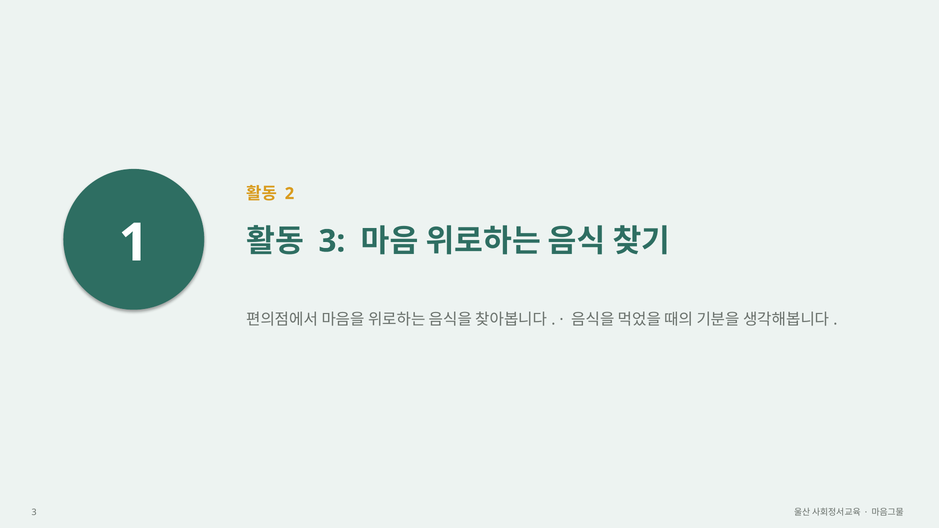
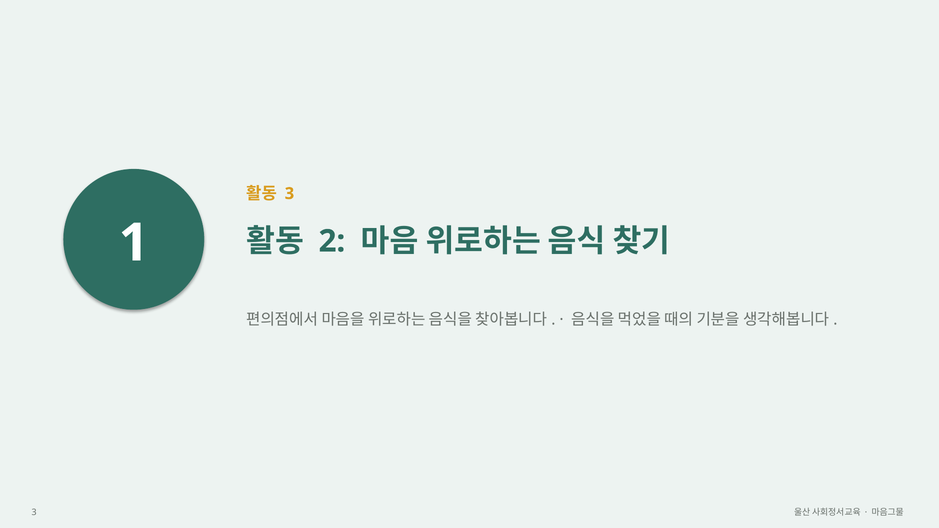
2 at (289, 194): 2 -> 3
3 at (332, 241): 3 -> 2
